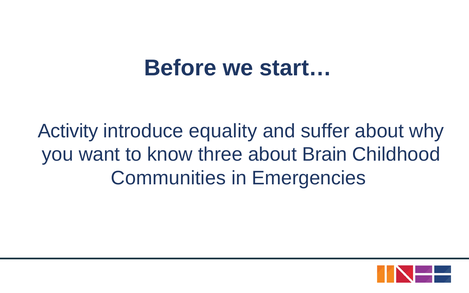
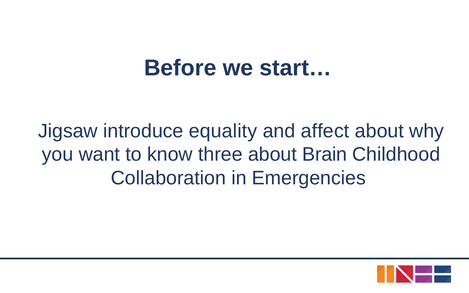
Activity: Activity -> Jigsaw
suffer: suffer -> affect
Communities: Communities -> Collaboration
